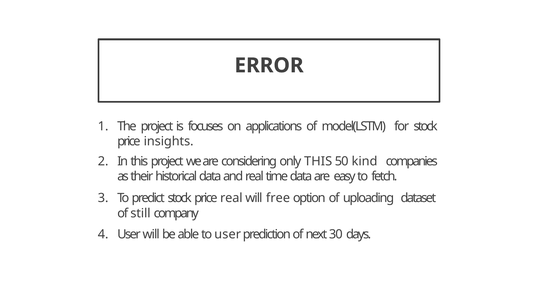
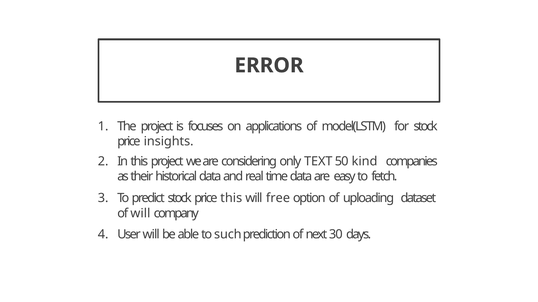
only THIS: THIS -> TEXT
price real: real -> this
of still: still -> will
to user: user -> such
